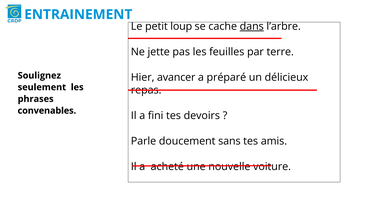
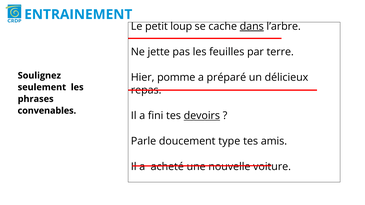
avancer: avancer -> pomme
devoirs underline: none -> present
sans: sans -> type
